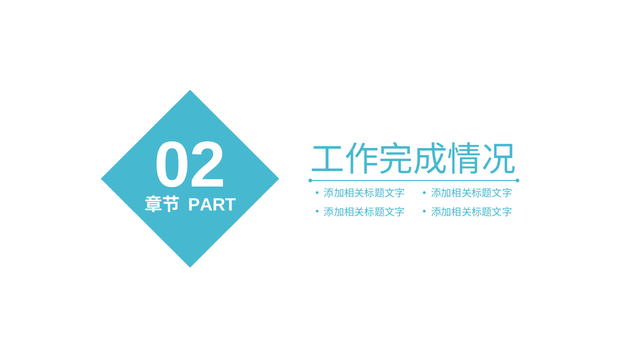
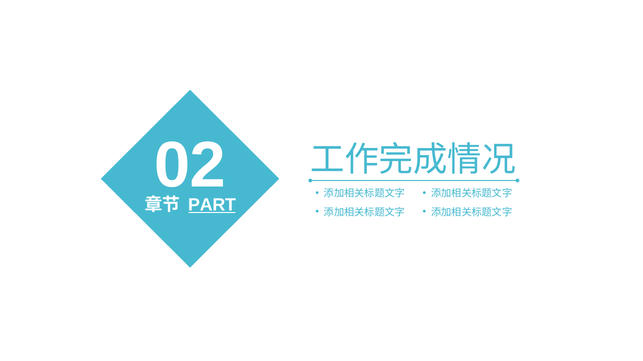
PART underline: none -> present
